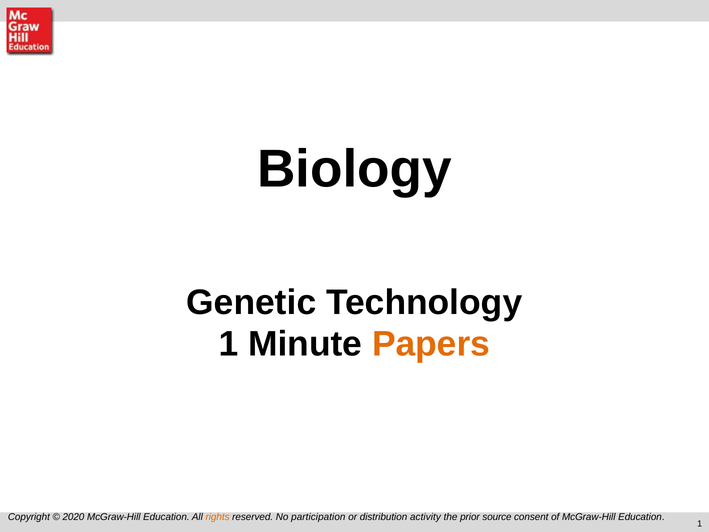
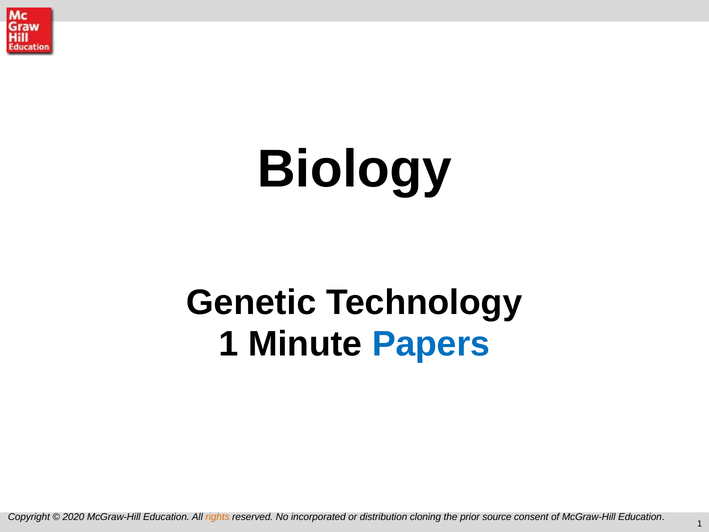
Papers colour: orange -> blue
participation: participation -> incorporated
activity: activity -> cloning
